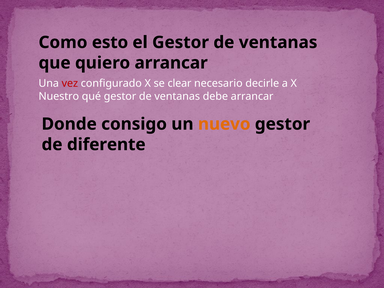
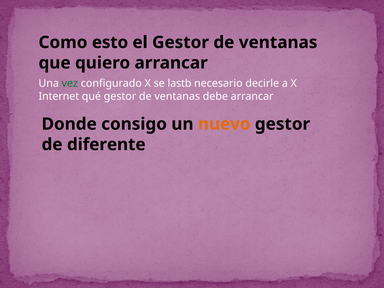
vez colour: red -> green
clear: clear -> lastb
Nuestro: Nuestro -> Internet
